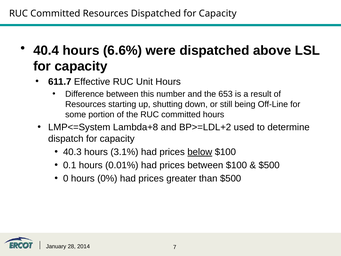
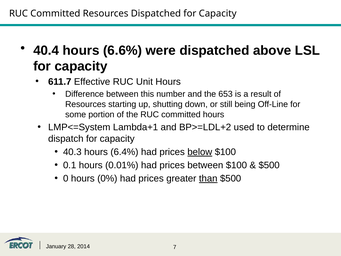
Lambda+8: Lambda+8 -> Lambda+1
3.1%: 3.1% -> 6.4%
than underline: none -> present
